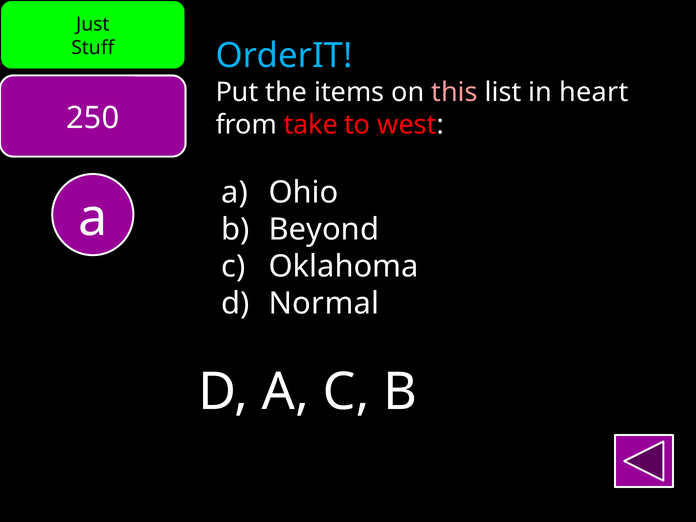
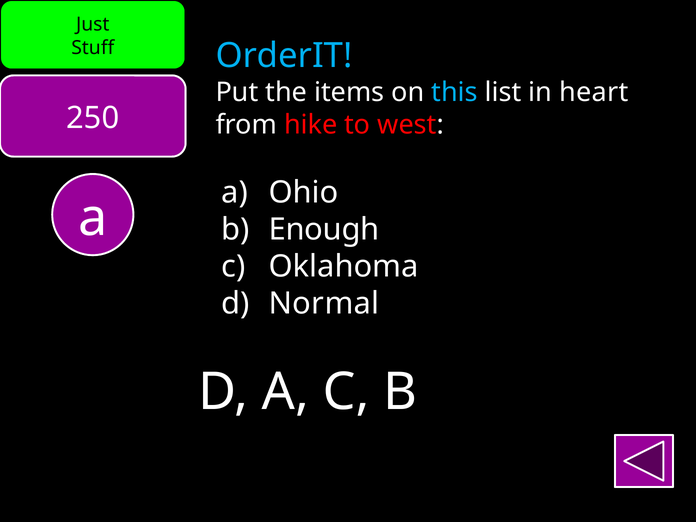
this colour: pink -> light blue
take: take -> hike
Beyond: Beyond -> Enough
